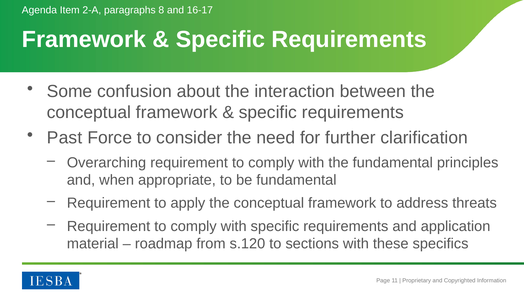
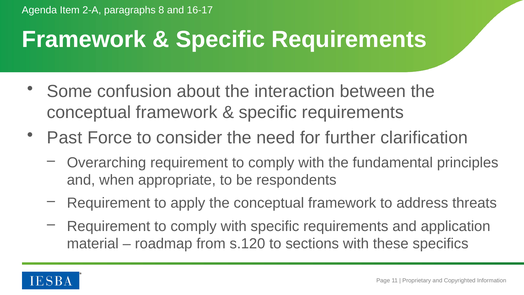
be fundamental: fundamental -> respondents
